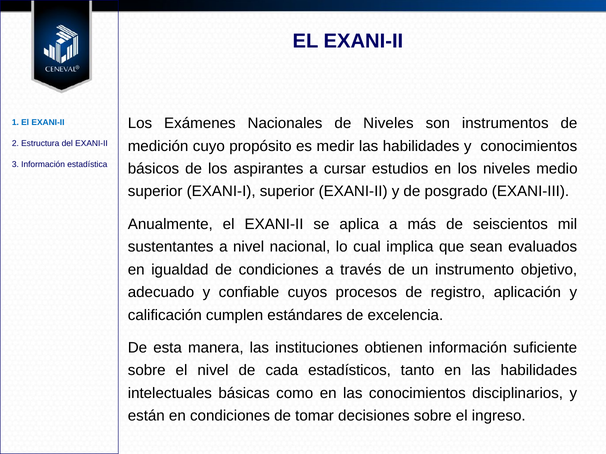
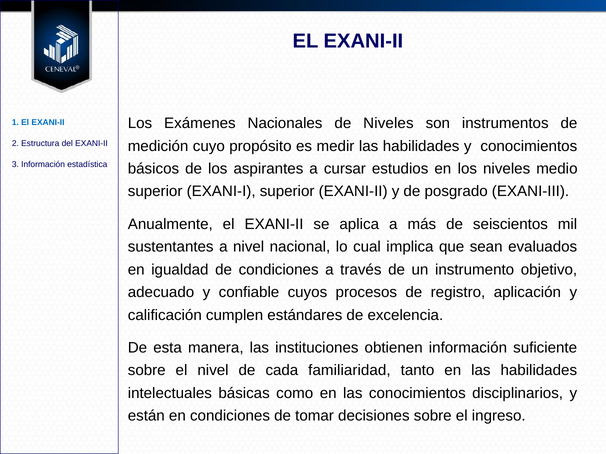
estadísticos: estadísticos -> familiaridad
